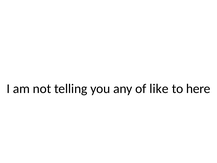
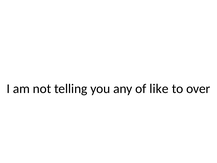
here: here -> over
